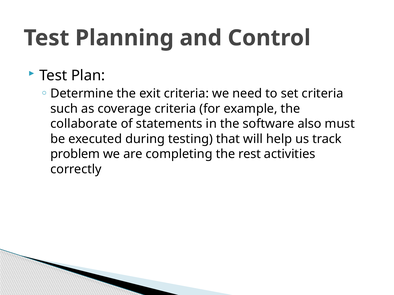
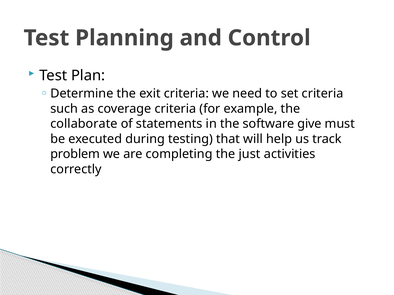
also: also -> give
rest: rest -> just
